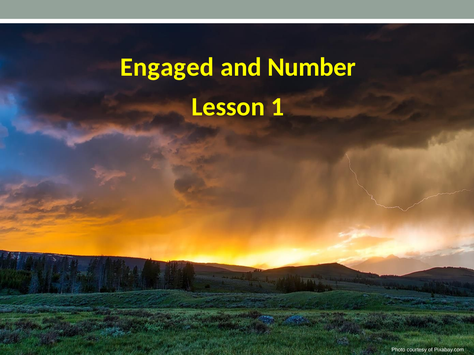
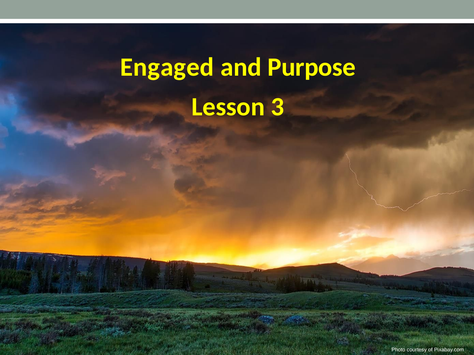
Number: Number -> Purpose
1: 1 -> 3
